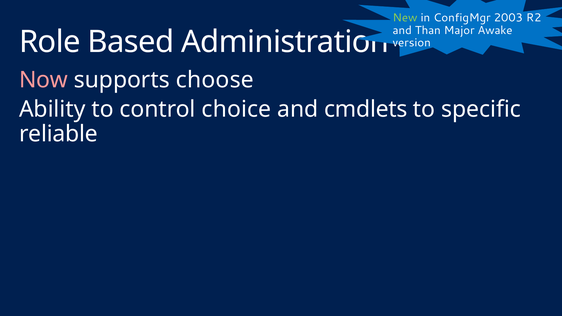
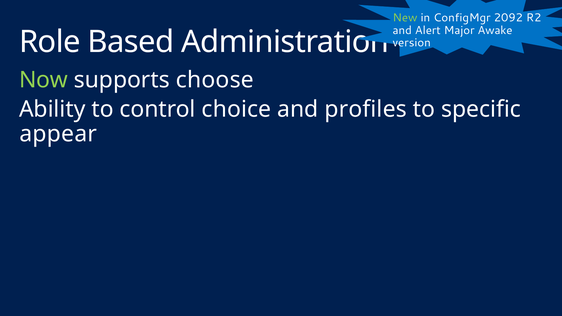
2003: 2003 -> 2092
Than: Than -> Alert
Now colour: pink -> light green
cmdlets: cmdlets -> profiles
reliable: reliable -> appear
